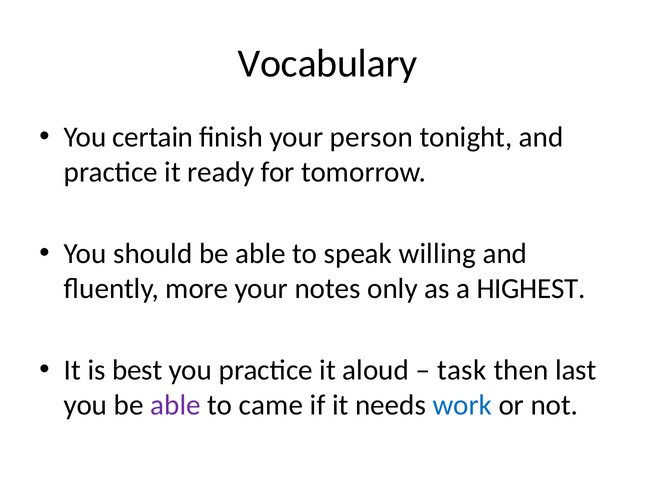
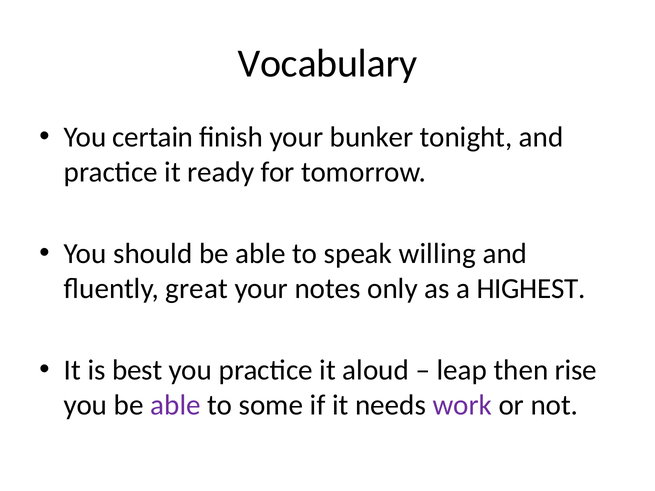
person: person -> bunker
more: more -> great
task: task -> leap
last: last -> rise
came: came -> some
work colour: blue -> purple
